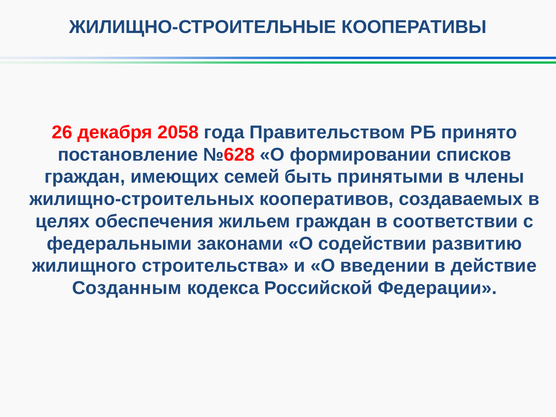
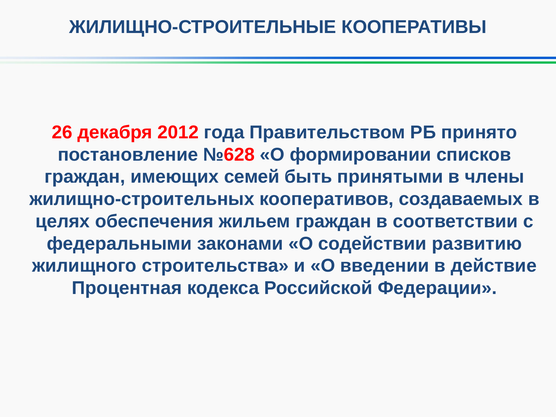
2058: 2058 -> 2012
Созданным: Созданным -> Процентная
